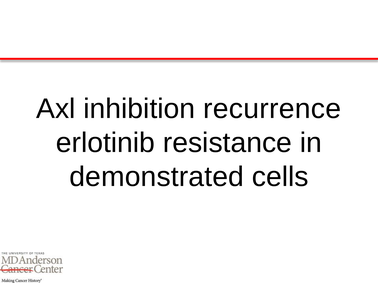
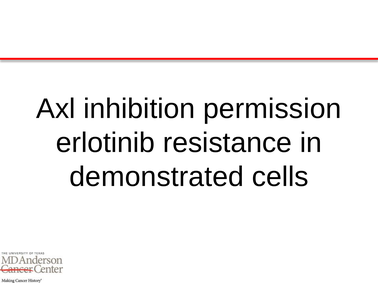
recurrence: recurrence -> permission
